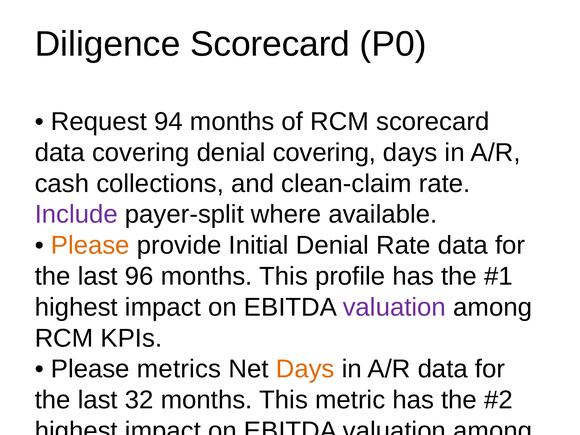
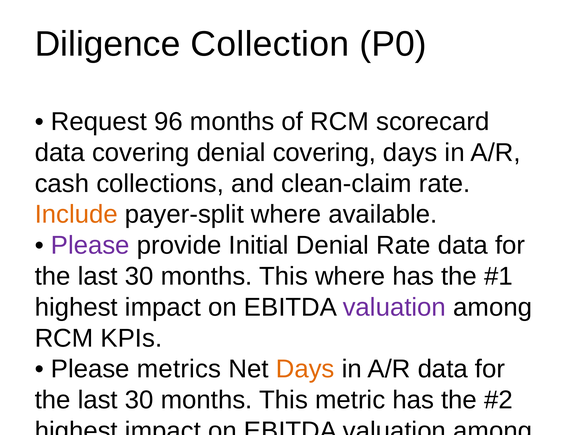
Diligence Scorecard: Scorecard -> Collection
94: 94 -> 96
Include colour: purple -> orange
Please at (90, 245) colour: orange -> purple
96 at (139, 276): 96 -> 30
This profile: profile -> where
32 at (139, 400): 32 -> 30
